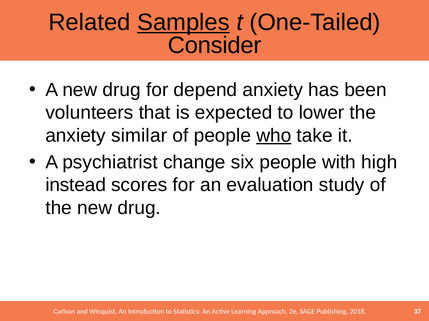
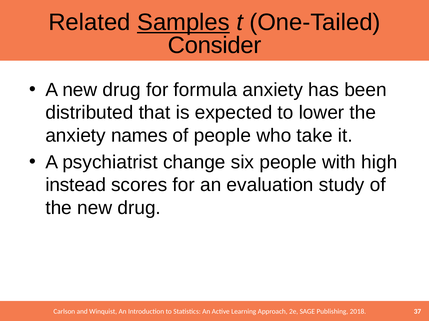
depend: depend -> formula
volunteers: volunteers -> distributed
similar: similar -> names
who underline: present -> none
